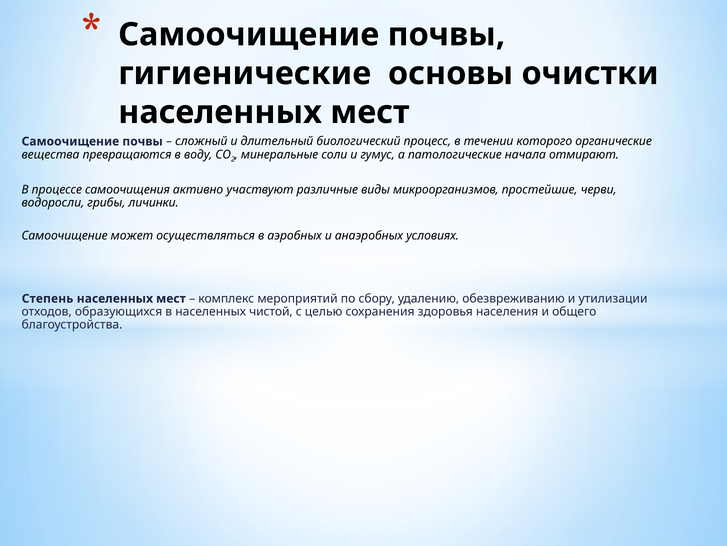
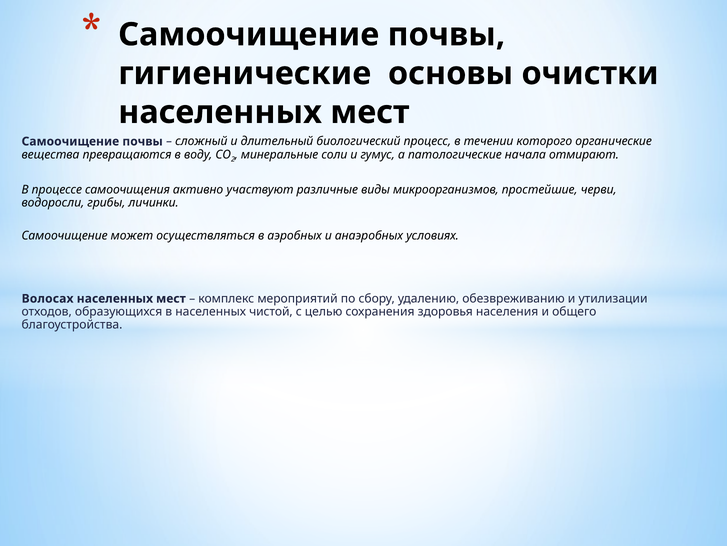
Степень: Степень -> Волосах
